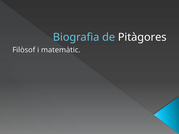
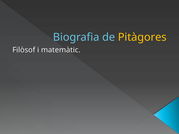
Pitàgores colour: white -> yellow
